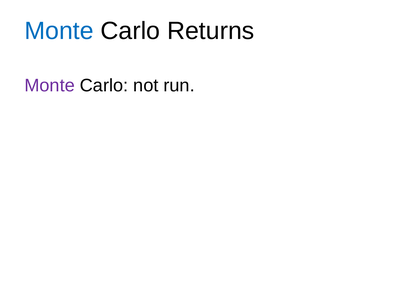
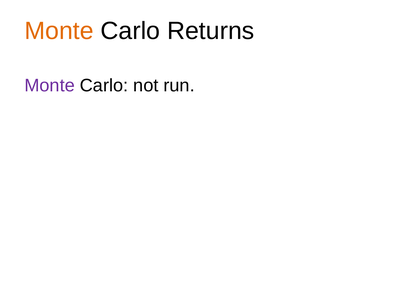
Monte at (59, 31) colour: blue -> orange
